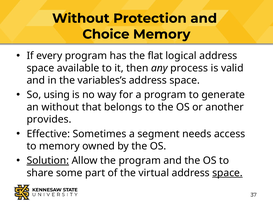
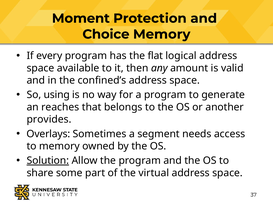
Without at (81, 18): Without -> Moment
process: process -> amount
variables’s: variables’s -> confined’s
an without: without -> reaches
Effective: Effective -> Overlays
space at (227, 174) underline: present -> none
